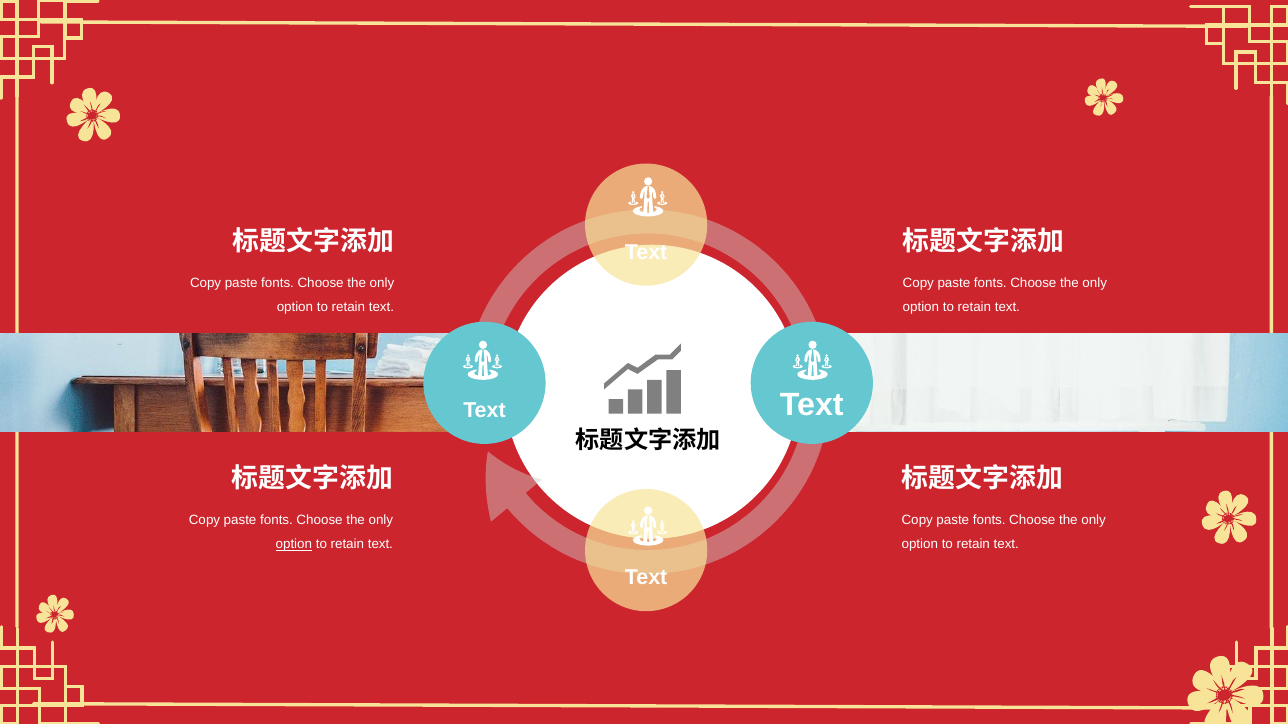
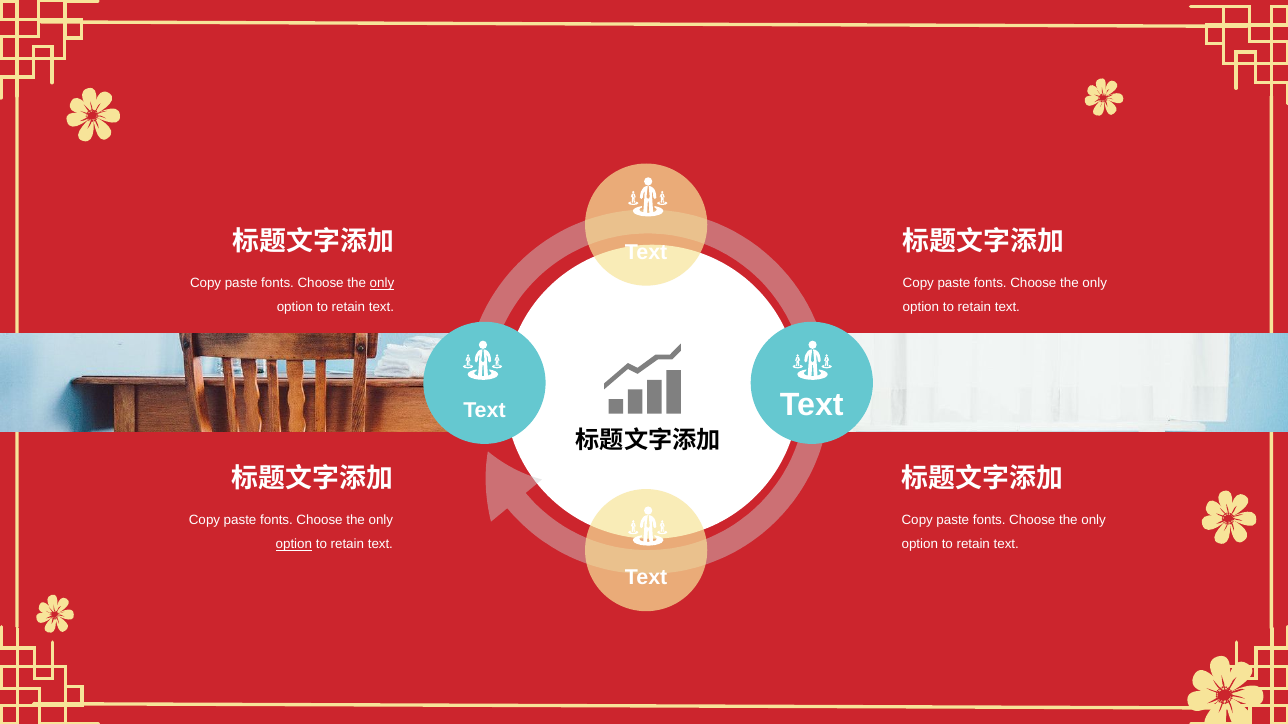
only at (382, 283) underline: none -> present
